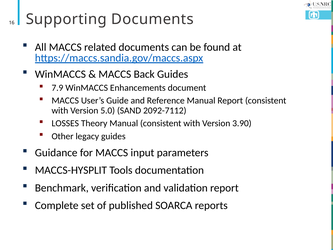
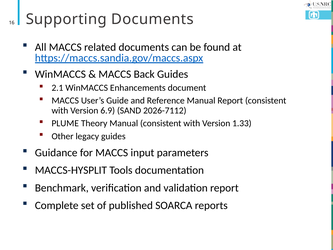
7.9: 7.9 -> 2.1
5.0: 5.0 -> 6.9
2092-7112: 2092-7112 -> 2026-7112
LOSSES: LOSSES -> PLUME
3.90: 3.90 -> 1.33
